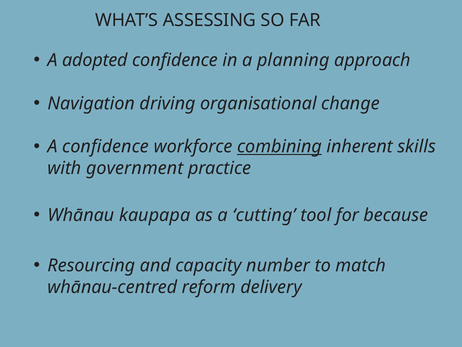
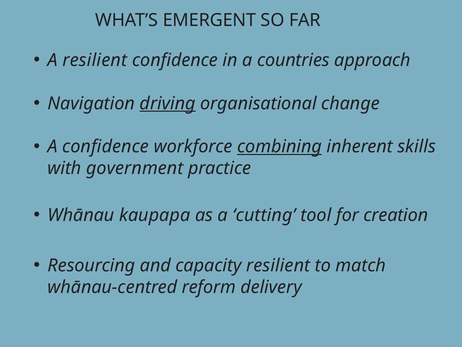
ASSESSING: ASSESSING -> EMERGENT
A adopted: adopted -> resilient
planning: planning -> countries
driving underline: none -> present
because: because -> creation
capacity number: number -> resilient
